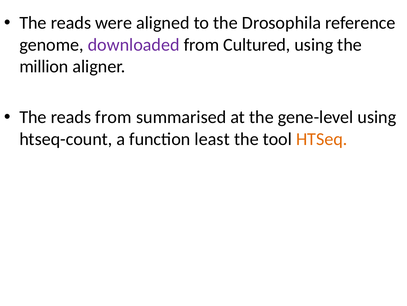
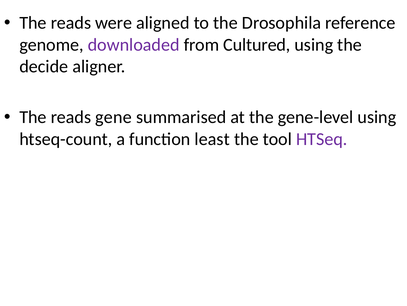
million: million -> decide
reads from: from -> gene
HTSeq colour: orange -> purple
